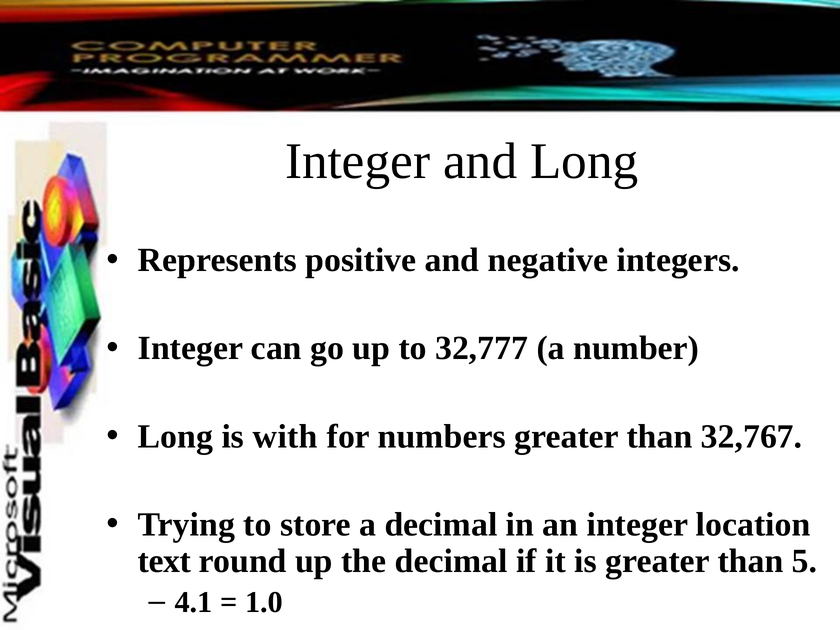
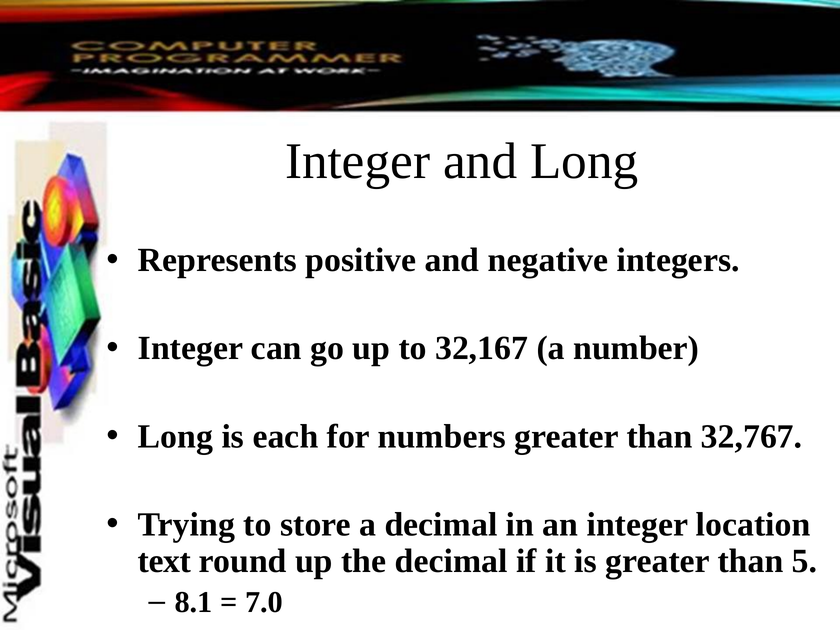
32,777: 32,777 -> 32,167
with: with -> each
4.1: 4.1 -> 8.1
1.0: 1.0 -> 7.0
